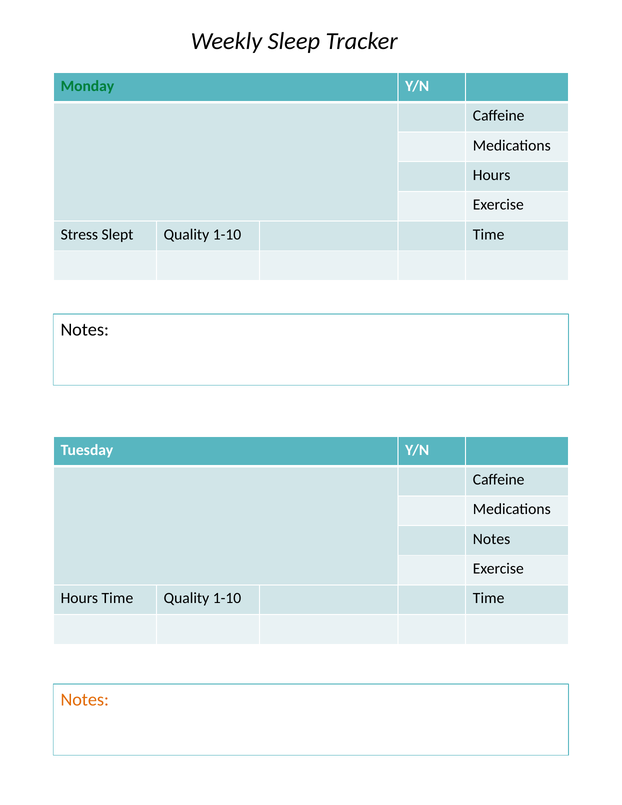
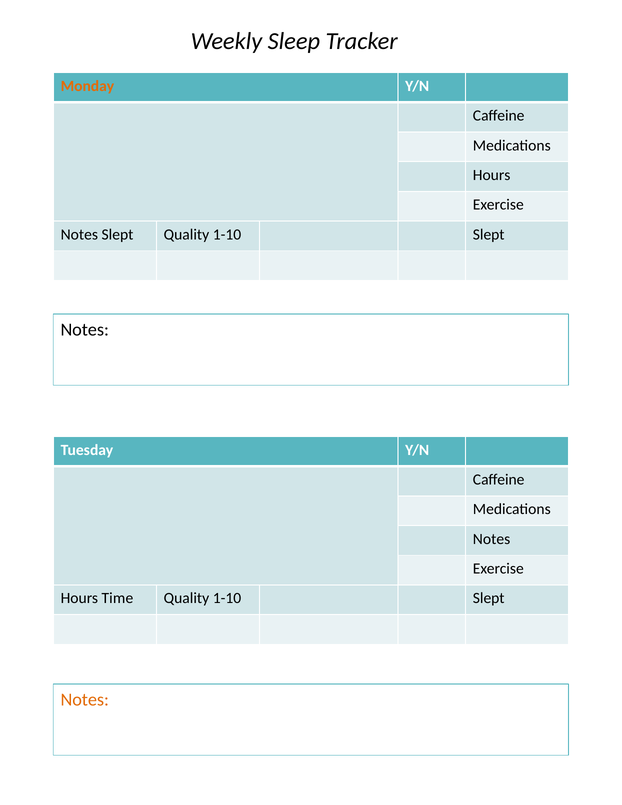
Monday colour: green -> orange
Stress at (79, 234): Stress -> Notes
Slept Quality 1-10 Time: Time -> Slept
Time at (489, 598): Time -> Slept
